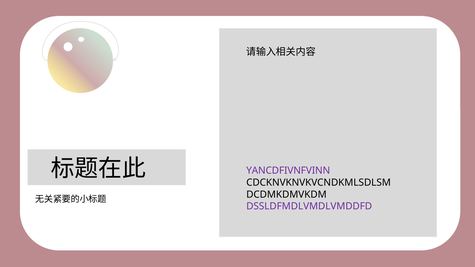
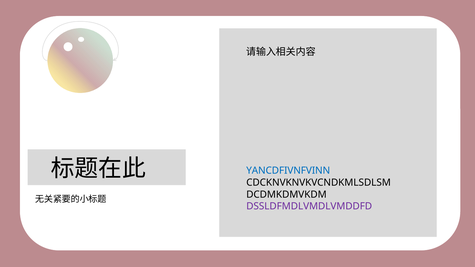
YANCDFIVNFVINN colour: purple -> blue
